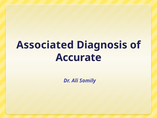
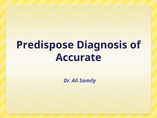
Associated: Associated -> Predispose
